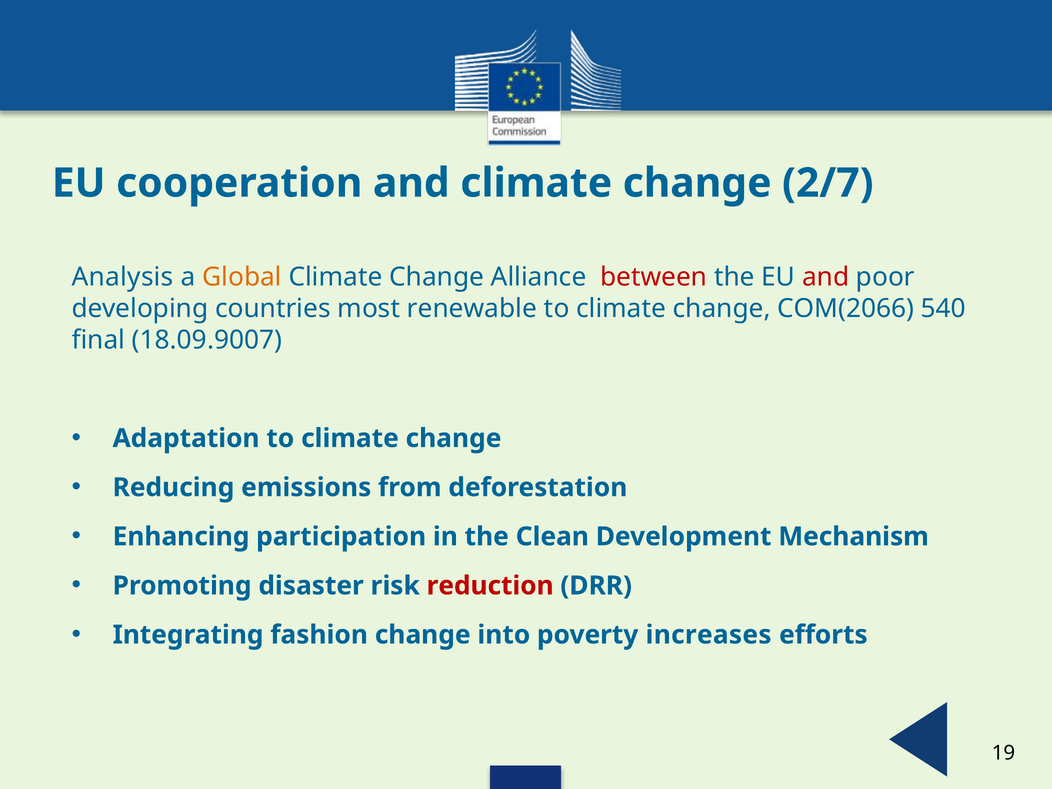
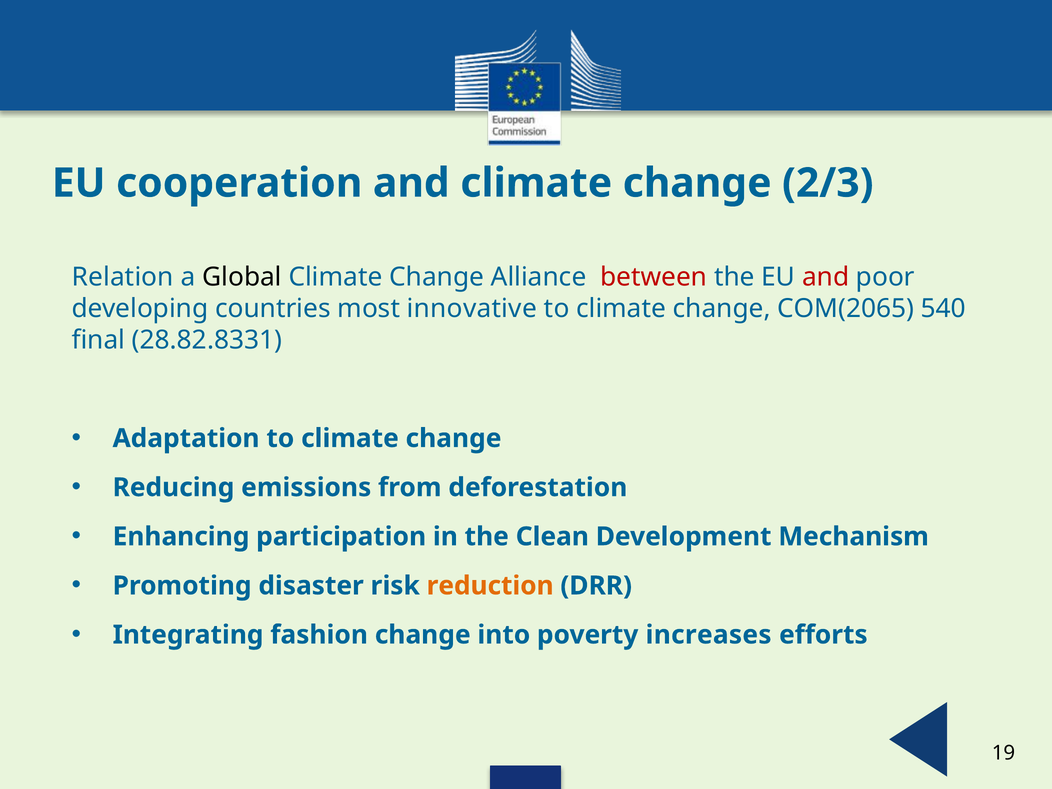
2/7: 2/7 -> 2/3
Analysis: Analysis -> Relation
Global colour: orange -> black
renewable: renewable -> innovative
COM(2066: COM(2066 -> COM(2065
18.09.9007: 18.09.9007 -> 28.82.8331
reduction colour: red -> orange
